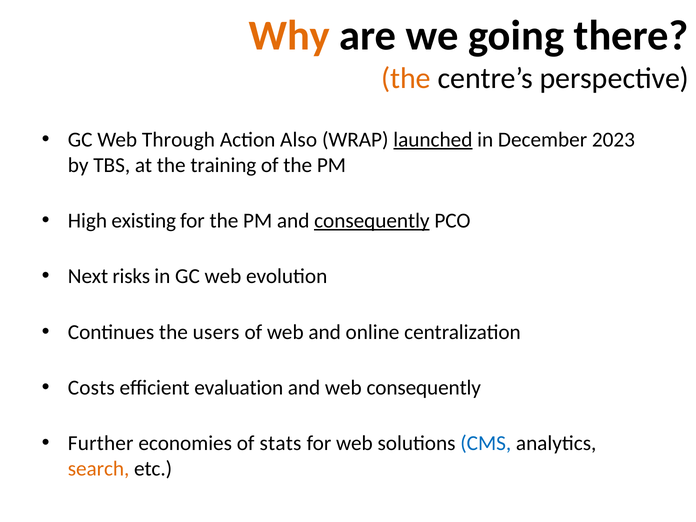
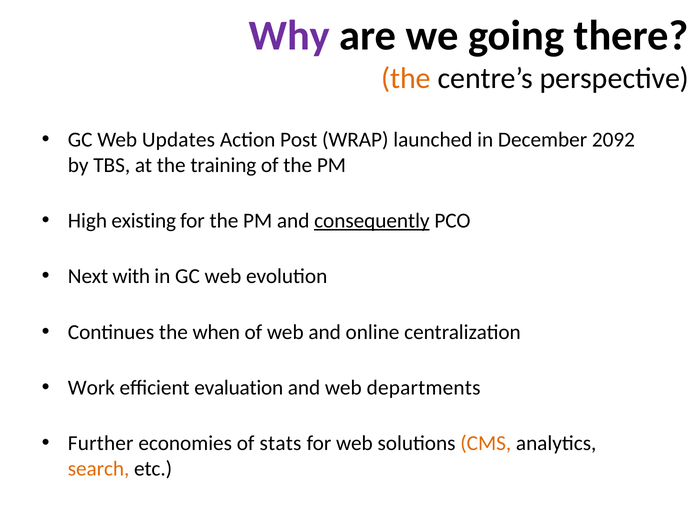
Why colour: orange -> purple
Through: Through -> Updates
Also: Also -> Post
launched underline: present -> none
2023: 2023 -> 2092
risks: risks -> with
users: users -> when
Costs: Costs -> Work
web consequently: consequently -> departments
CMS colour: blue -> orange
